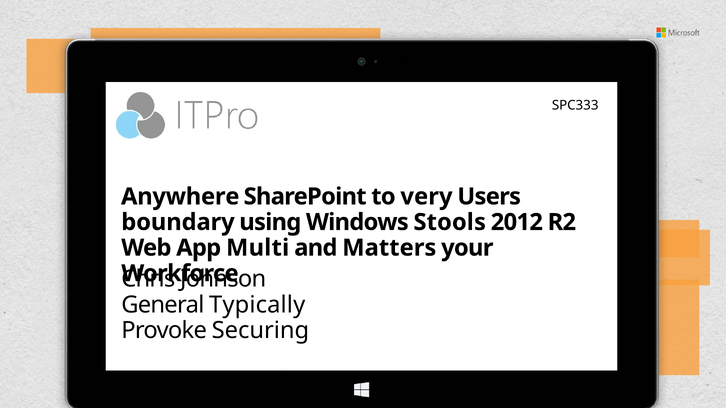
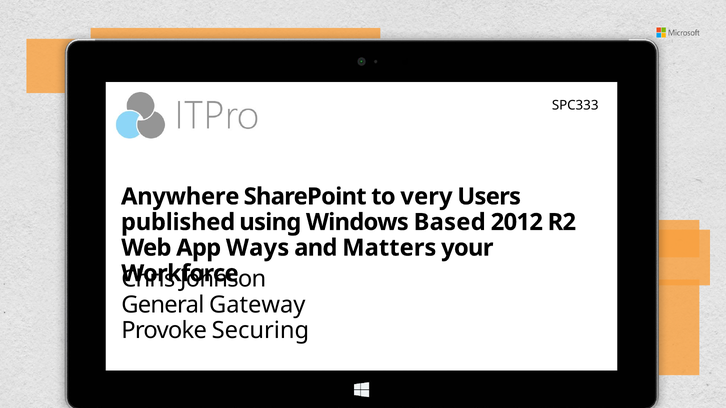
boundary: boundary -> published
Stools: Stools -> Based
Multi: Multi -> Ways
Typically: Typically -> Gateway
